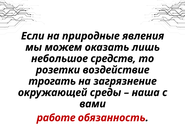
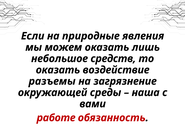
розетки at (58, 70): розетки -> оказать
трогать: трогать -> разъемы
